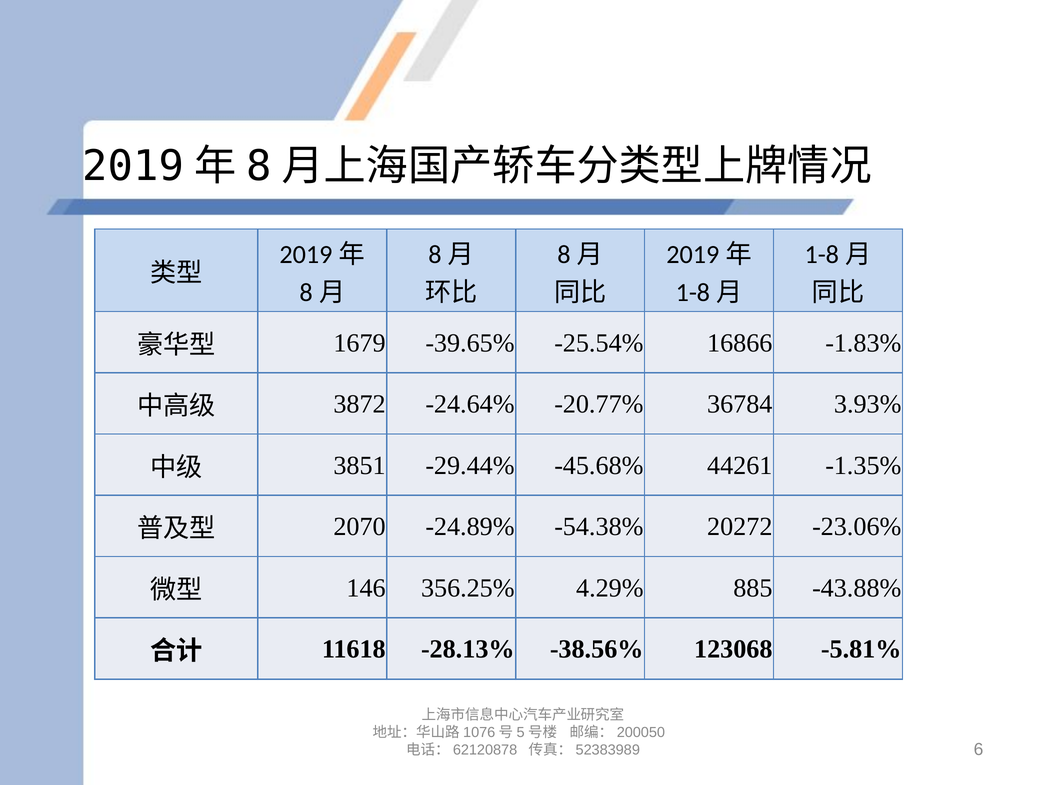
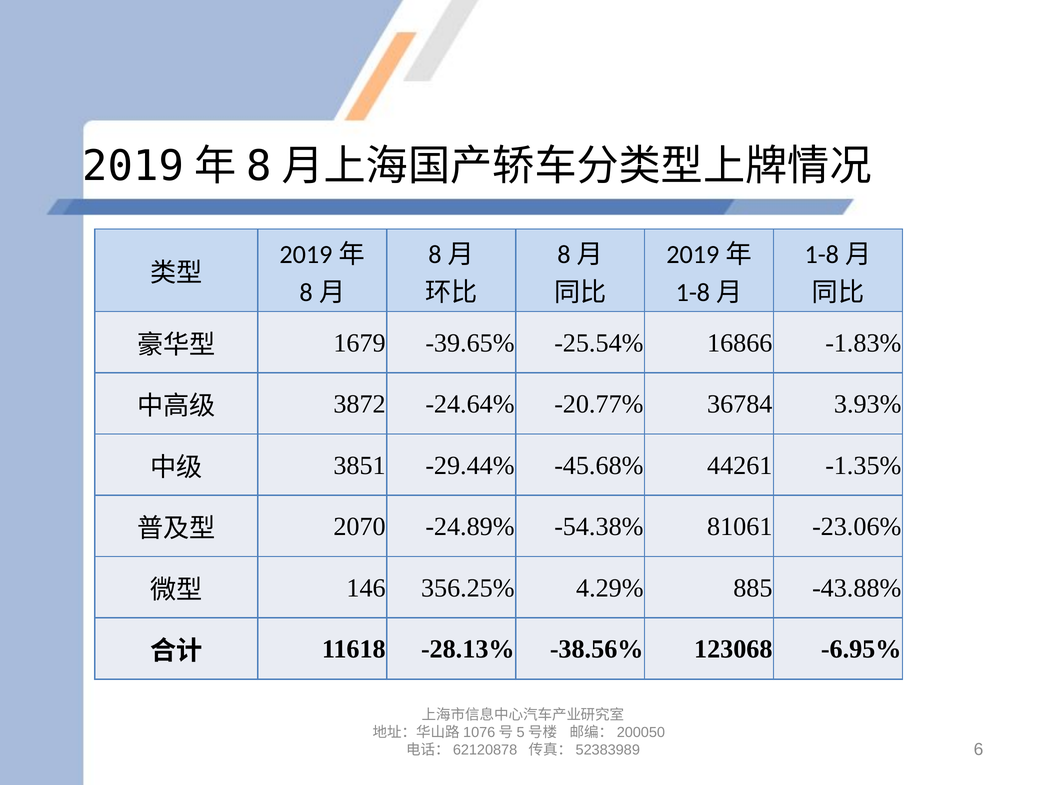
20272: 20272 -> 81061
-5.81%: -5.81% -> -6.95%
